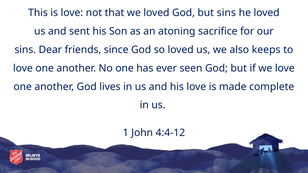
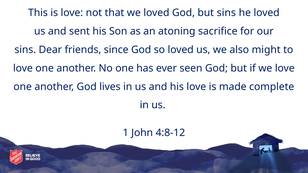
keeps: keeps -> might
4:4-12: 4:4-12 -> 4:8-12
